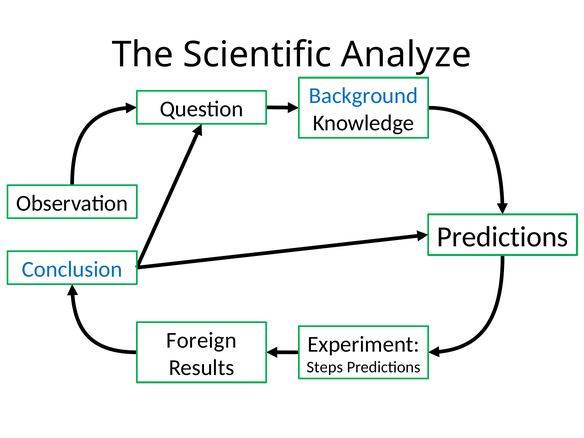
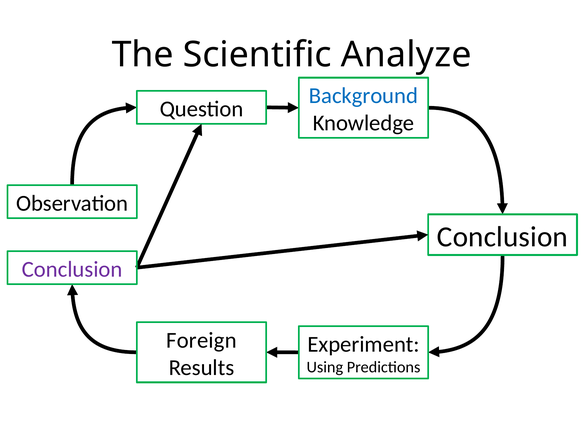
Predictions at (503, 237): Predictions -> Conclusion
Conclusion at (72, 269) colour: blue -> purple
Steps: Steps -> Using
